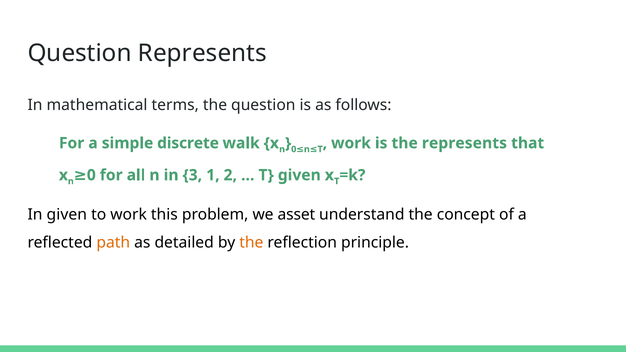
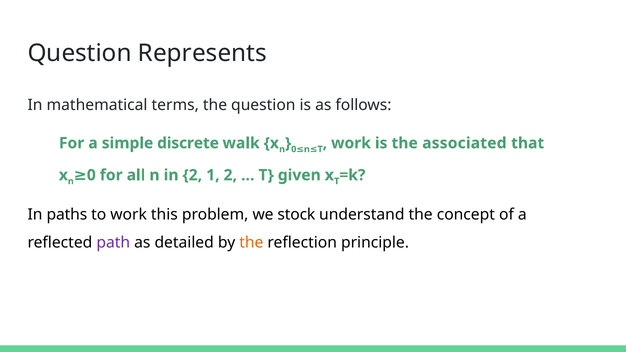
the represents: represents -> associated
in 3: 3 -> 2
In given: given -> paths
asset: asset -> stock
path colour: orange -> purple
